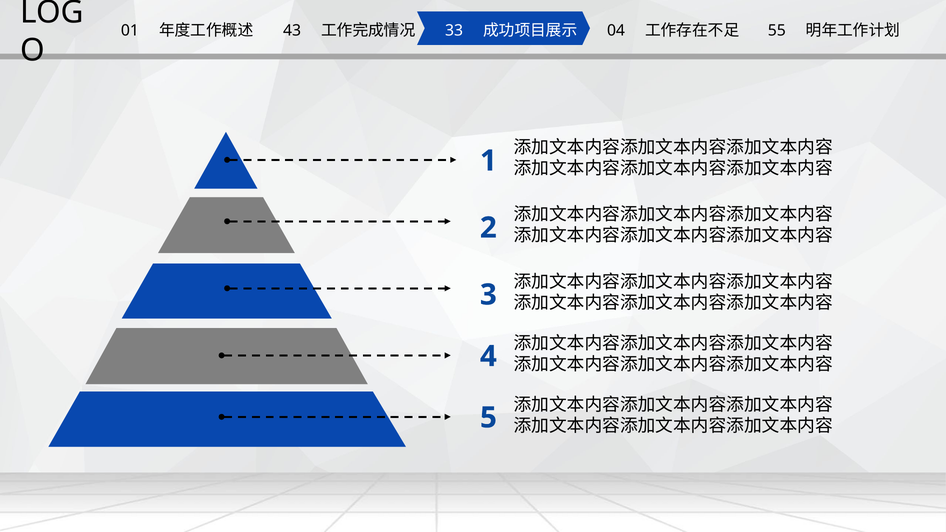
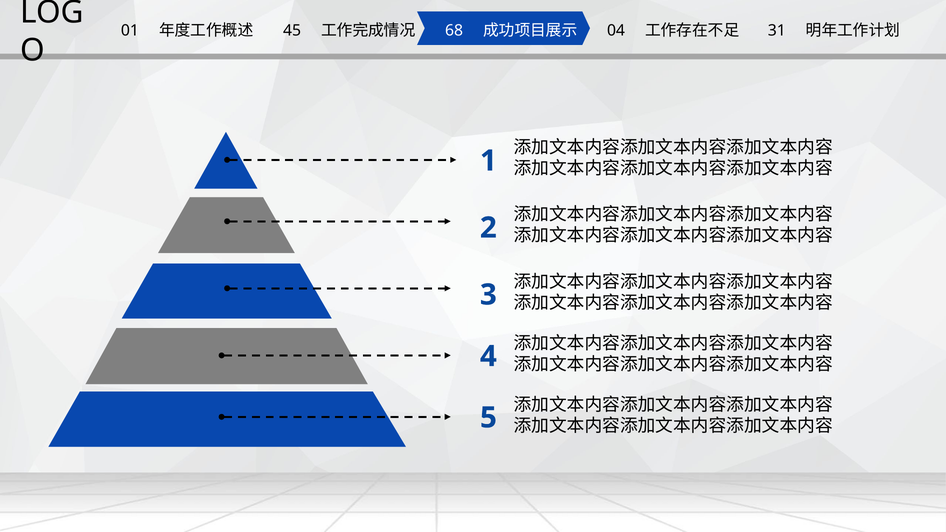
43: 43 -> 45
33: 33 -> 68
55: 55 -> 31
